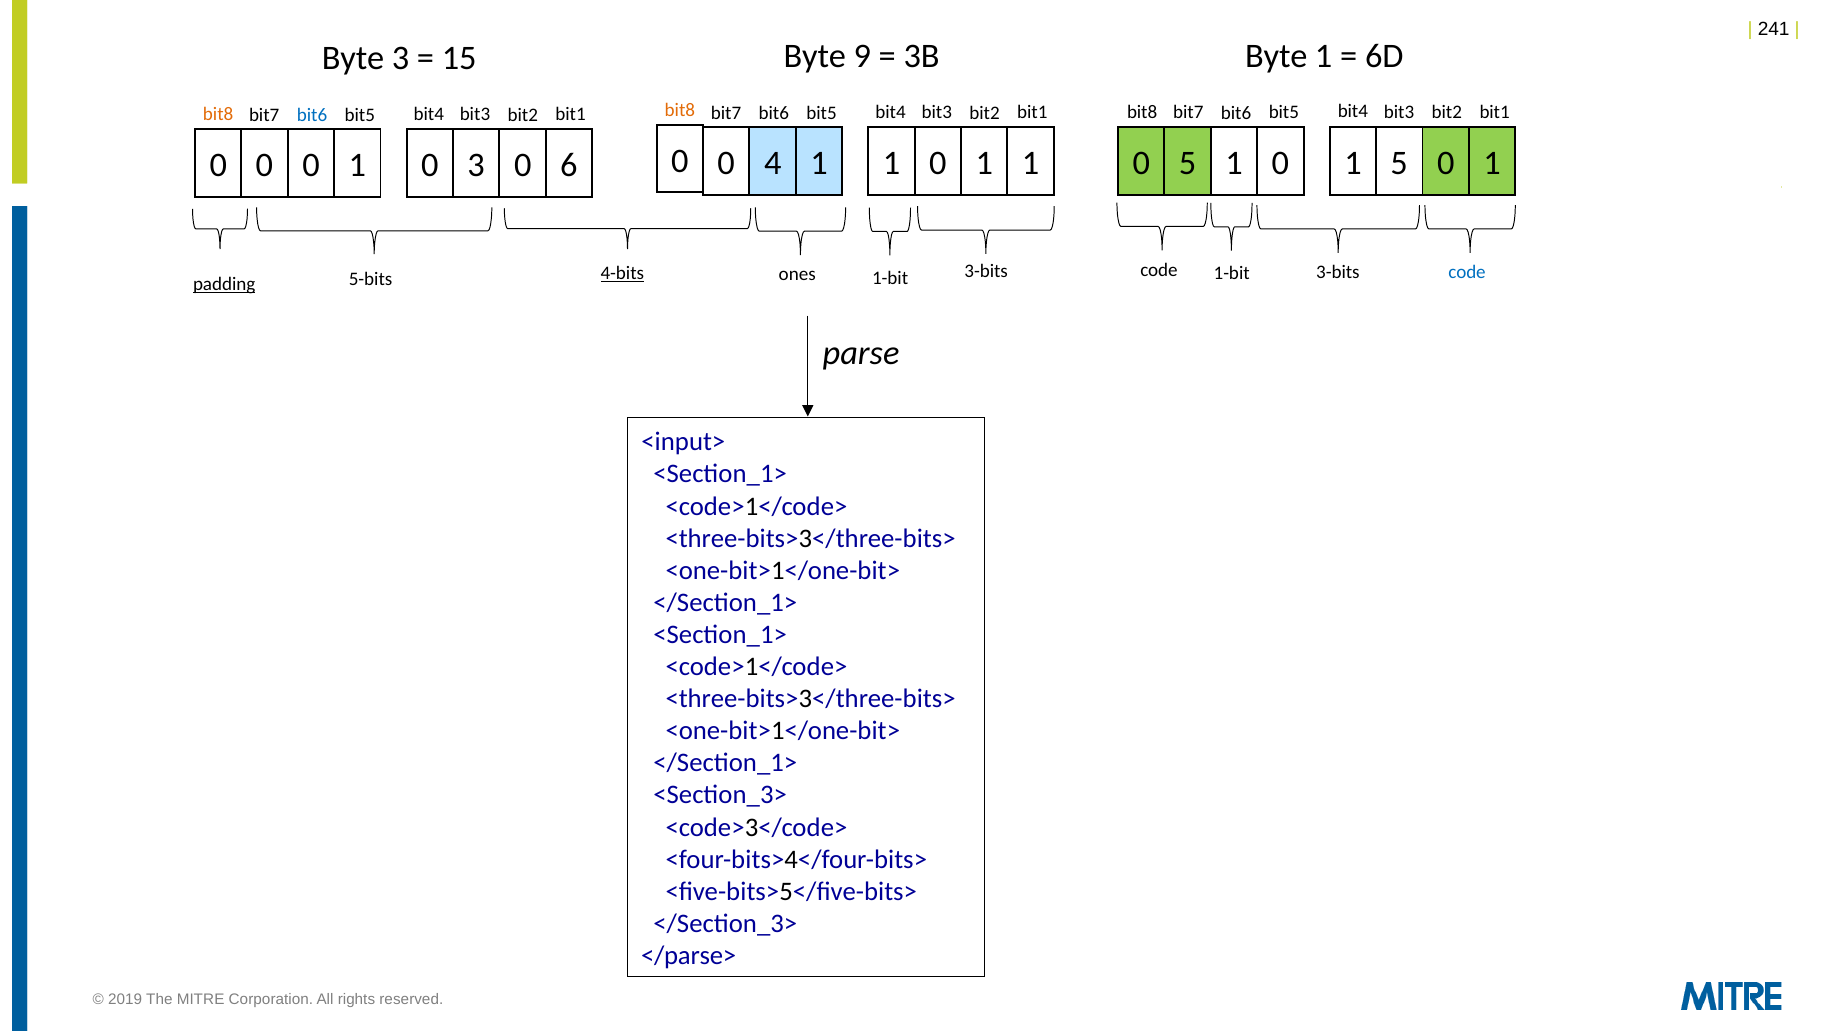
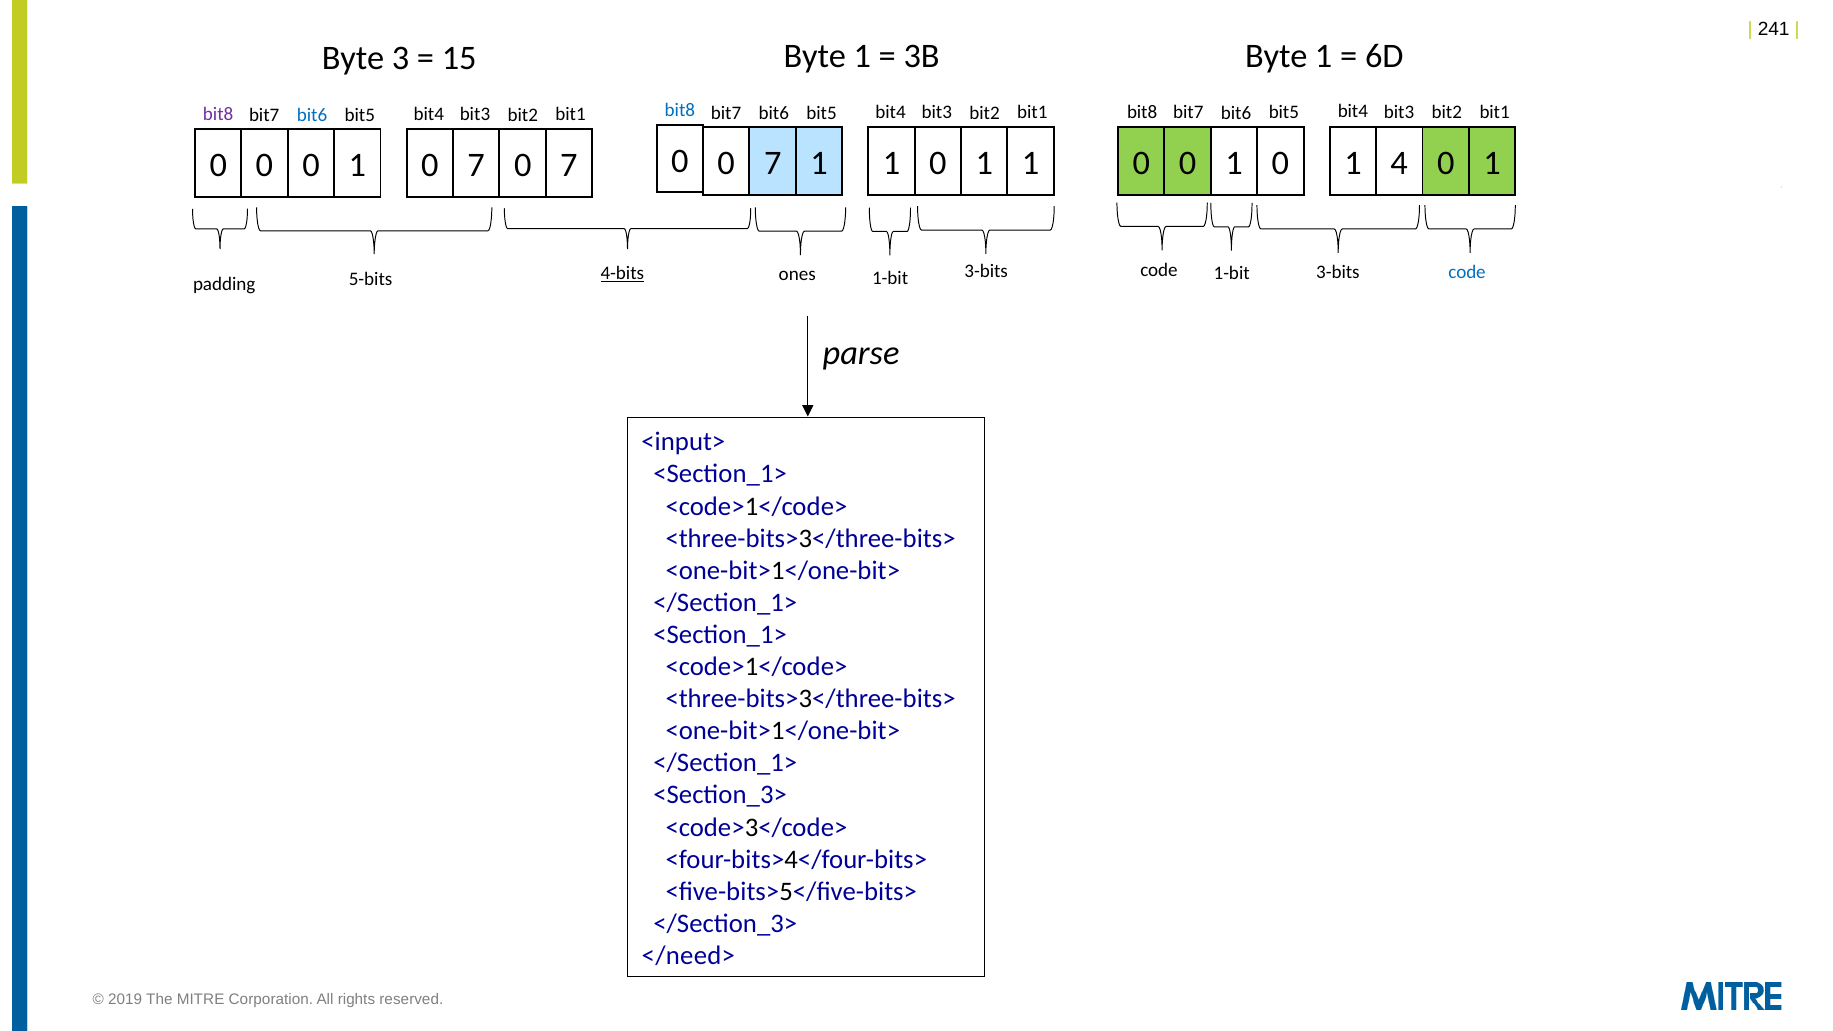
9 at (862, 57): 9 -> 1
bit8 at (680, 110) colour: orange -> blue
bit8 at (218, 114) colour: orange -> purple
0 0 4: 4 -> 7
5 at (1188, 163): 5 -> 0
1 5: 5 -> 4
1 0 3: 3 -> 7
6 at (569, 165): 6 -> 7
padding underline: present -> none
</parse>: </parse> -> </need>
